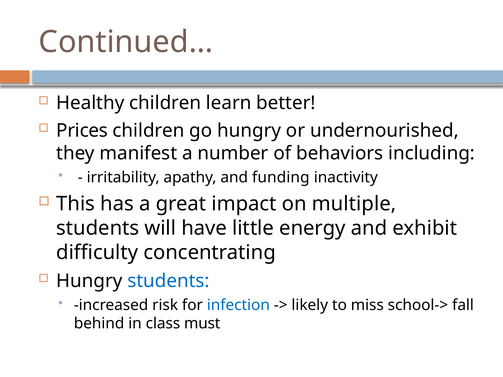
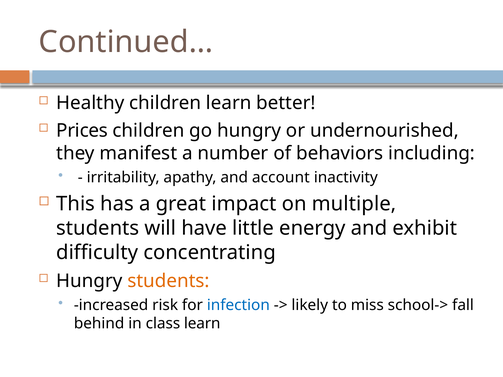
funding: funding -> account
students at (169, 281) colour: blue -> orange
class must: must -> learn
